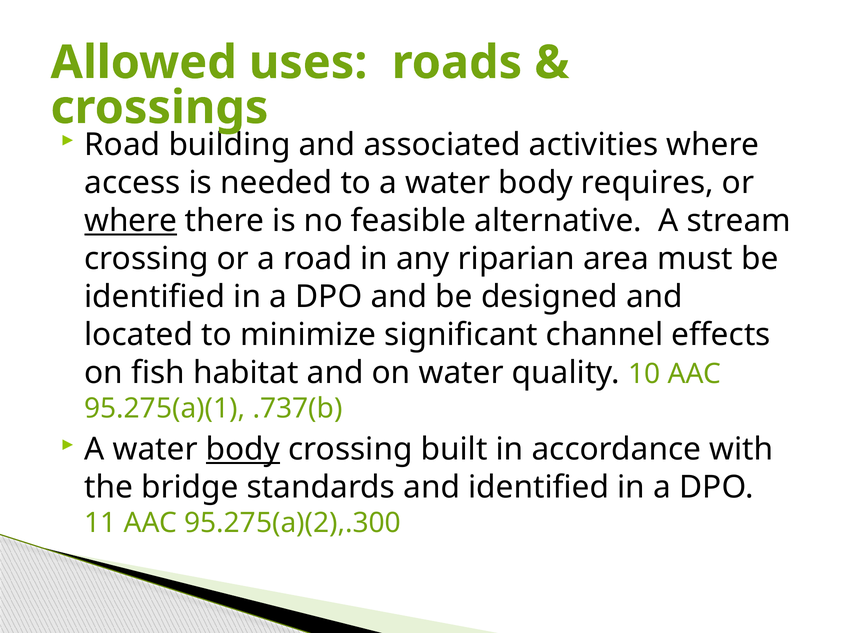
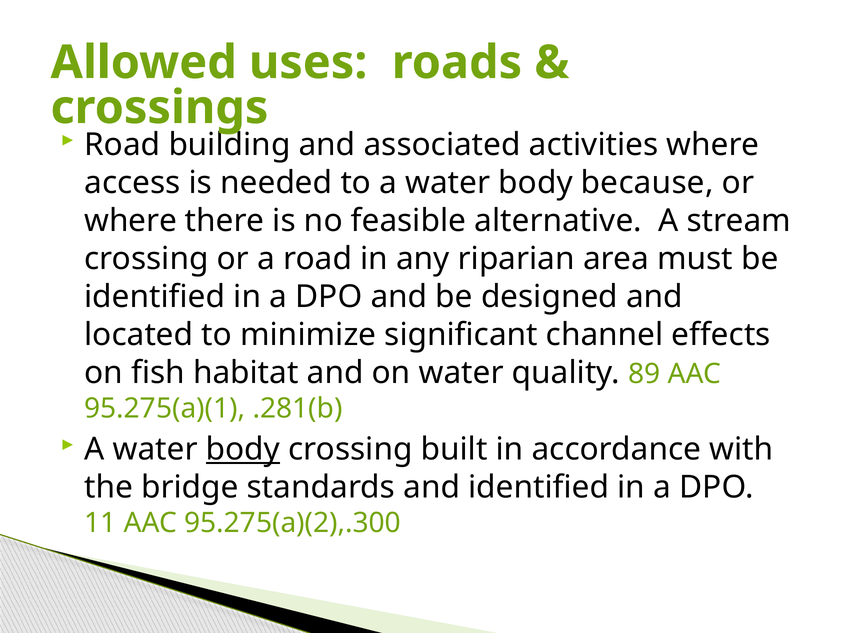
requires: requires -> because
where at (131, 221) underline: present -> none
10: 10 -> 89
.737(b: .737(b -> .281(b
